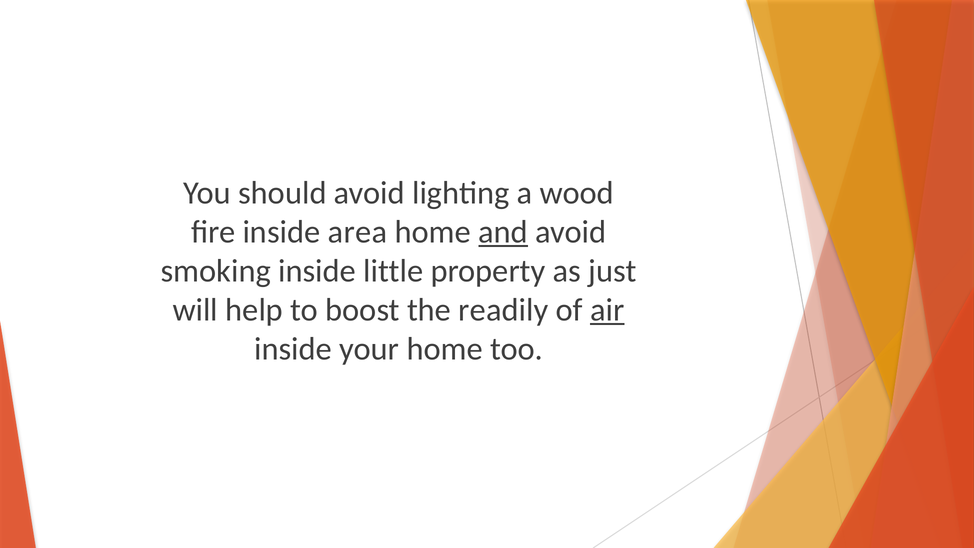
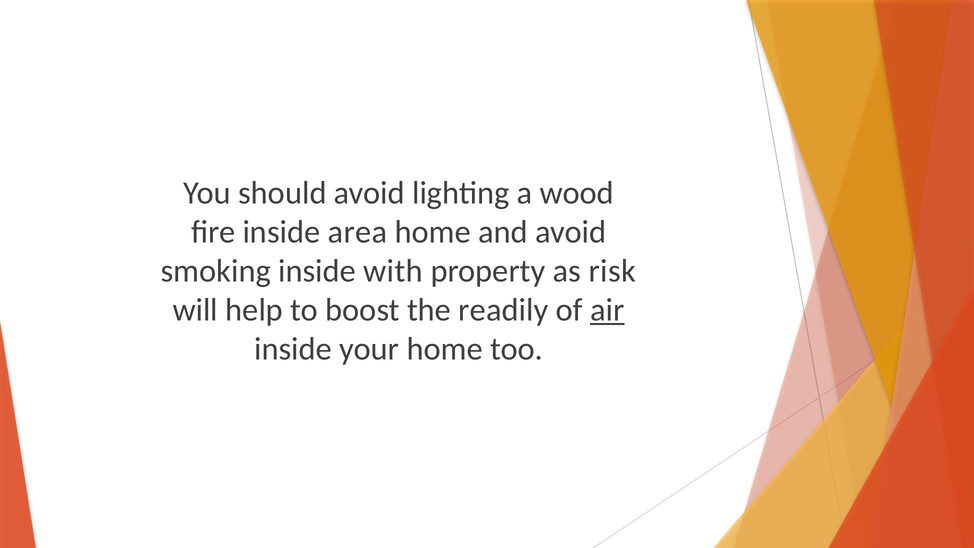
and underline: present -> none
little: little -> with
just: just -> risk
